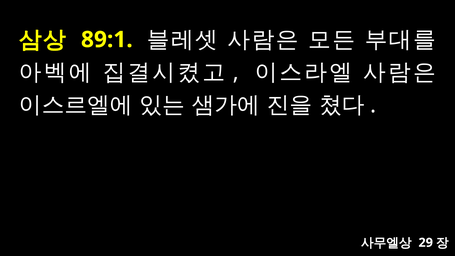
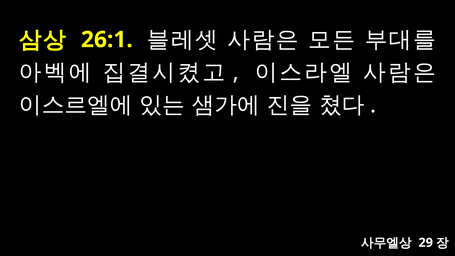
89:1: 89:1 -> 26:1
